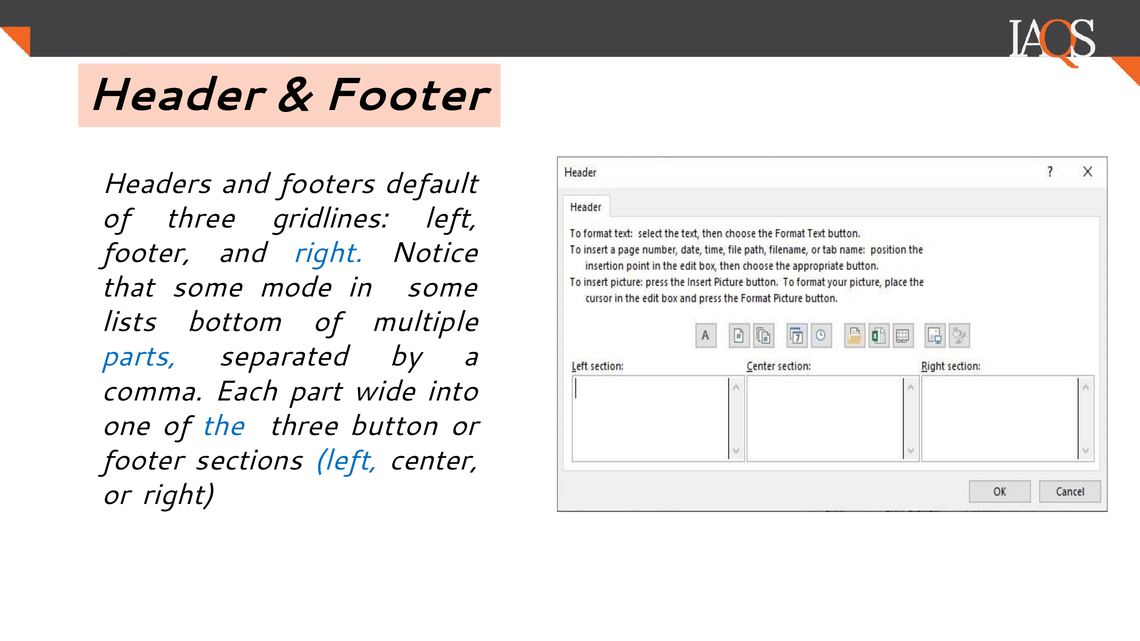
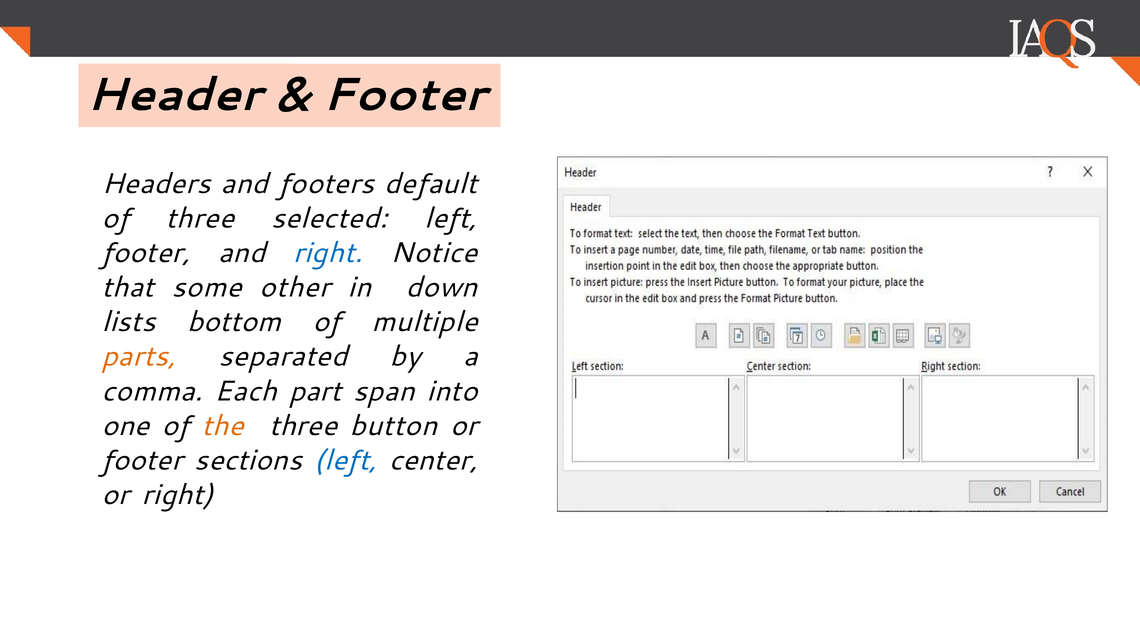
gridlines: gridlines -> selected
mode: mode -> other
in some: some -> down
parts colour: blue -> orange
wide: wide -> span
the colour: blue -> orange
